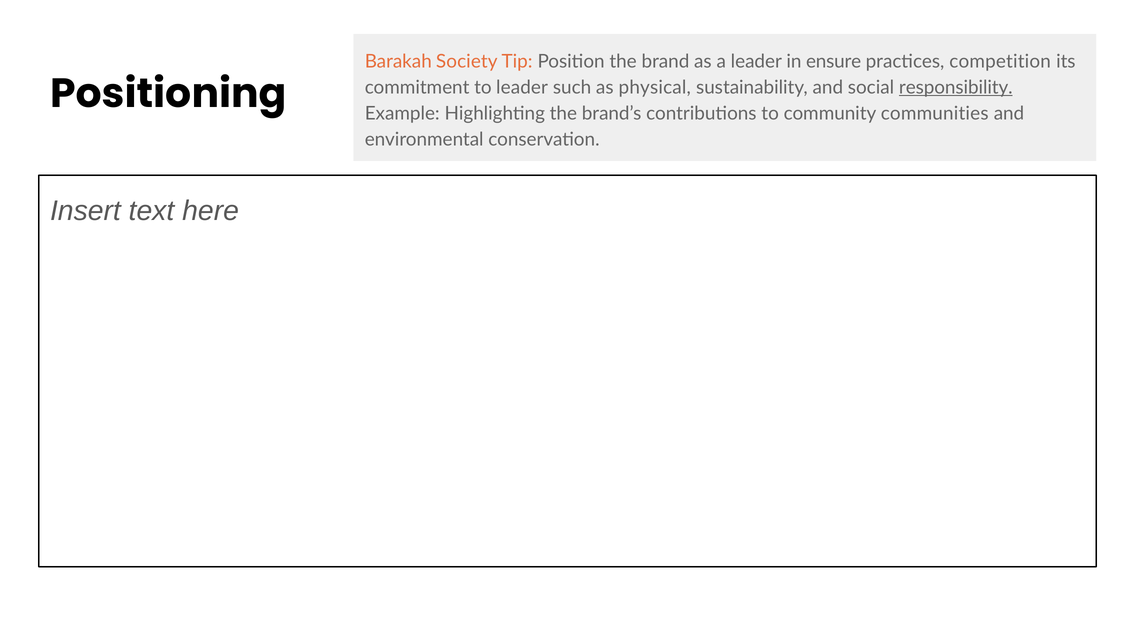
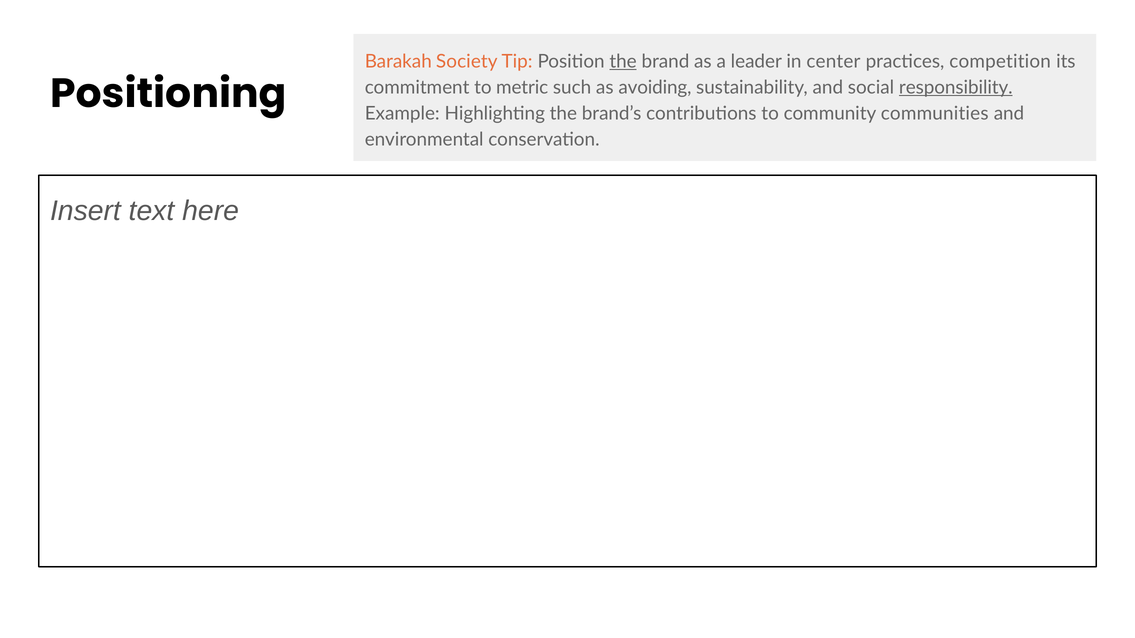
the at (623, 61) underline: none -> present
ensure: ensure -> center
to leader: leader -> metric
physical: physical -> avoiding
